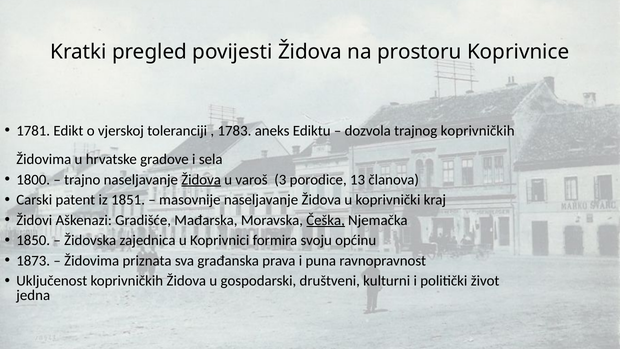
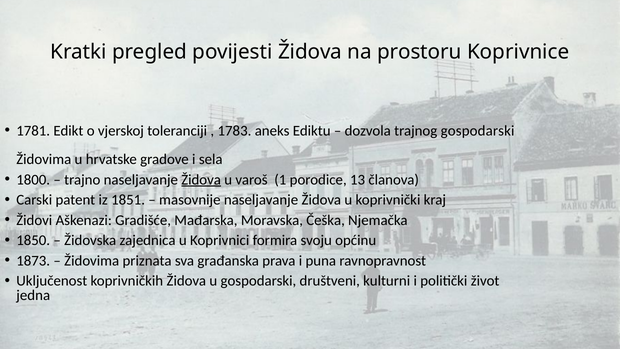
trajnog koprivničkih: koprivničkih -> gospodarski
3: 3 -> 1
Češka underline: present -> none
